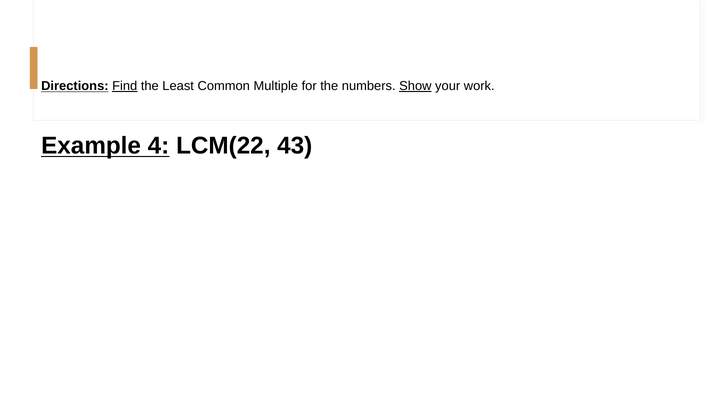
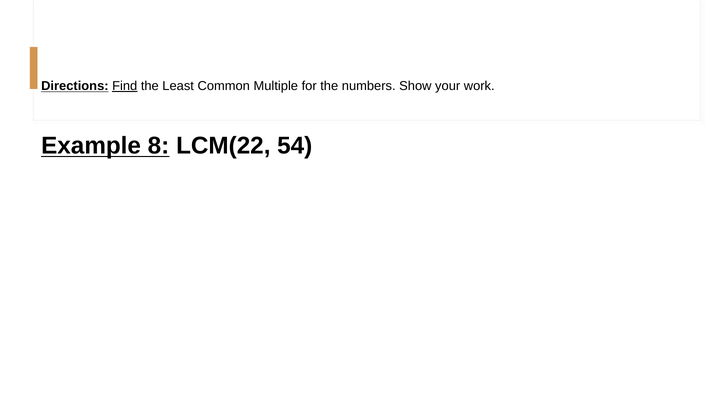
Show underline: present -> none
4: 4 -> 8
43: 43 -> 54
